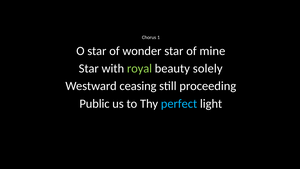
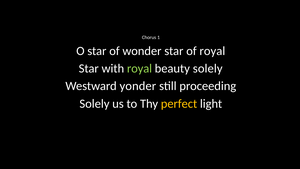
of mine: mine -> royal
ceasing: ceasing -> yonder
Public at (95, 103): Public -> Solely
perfect colour: light blue -> yellow
